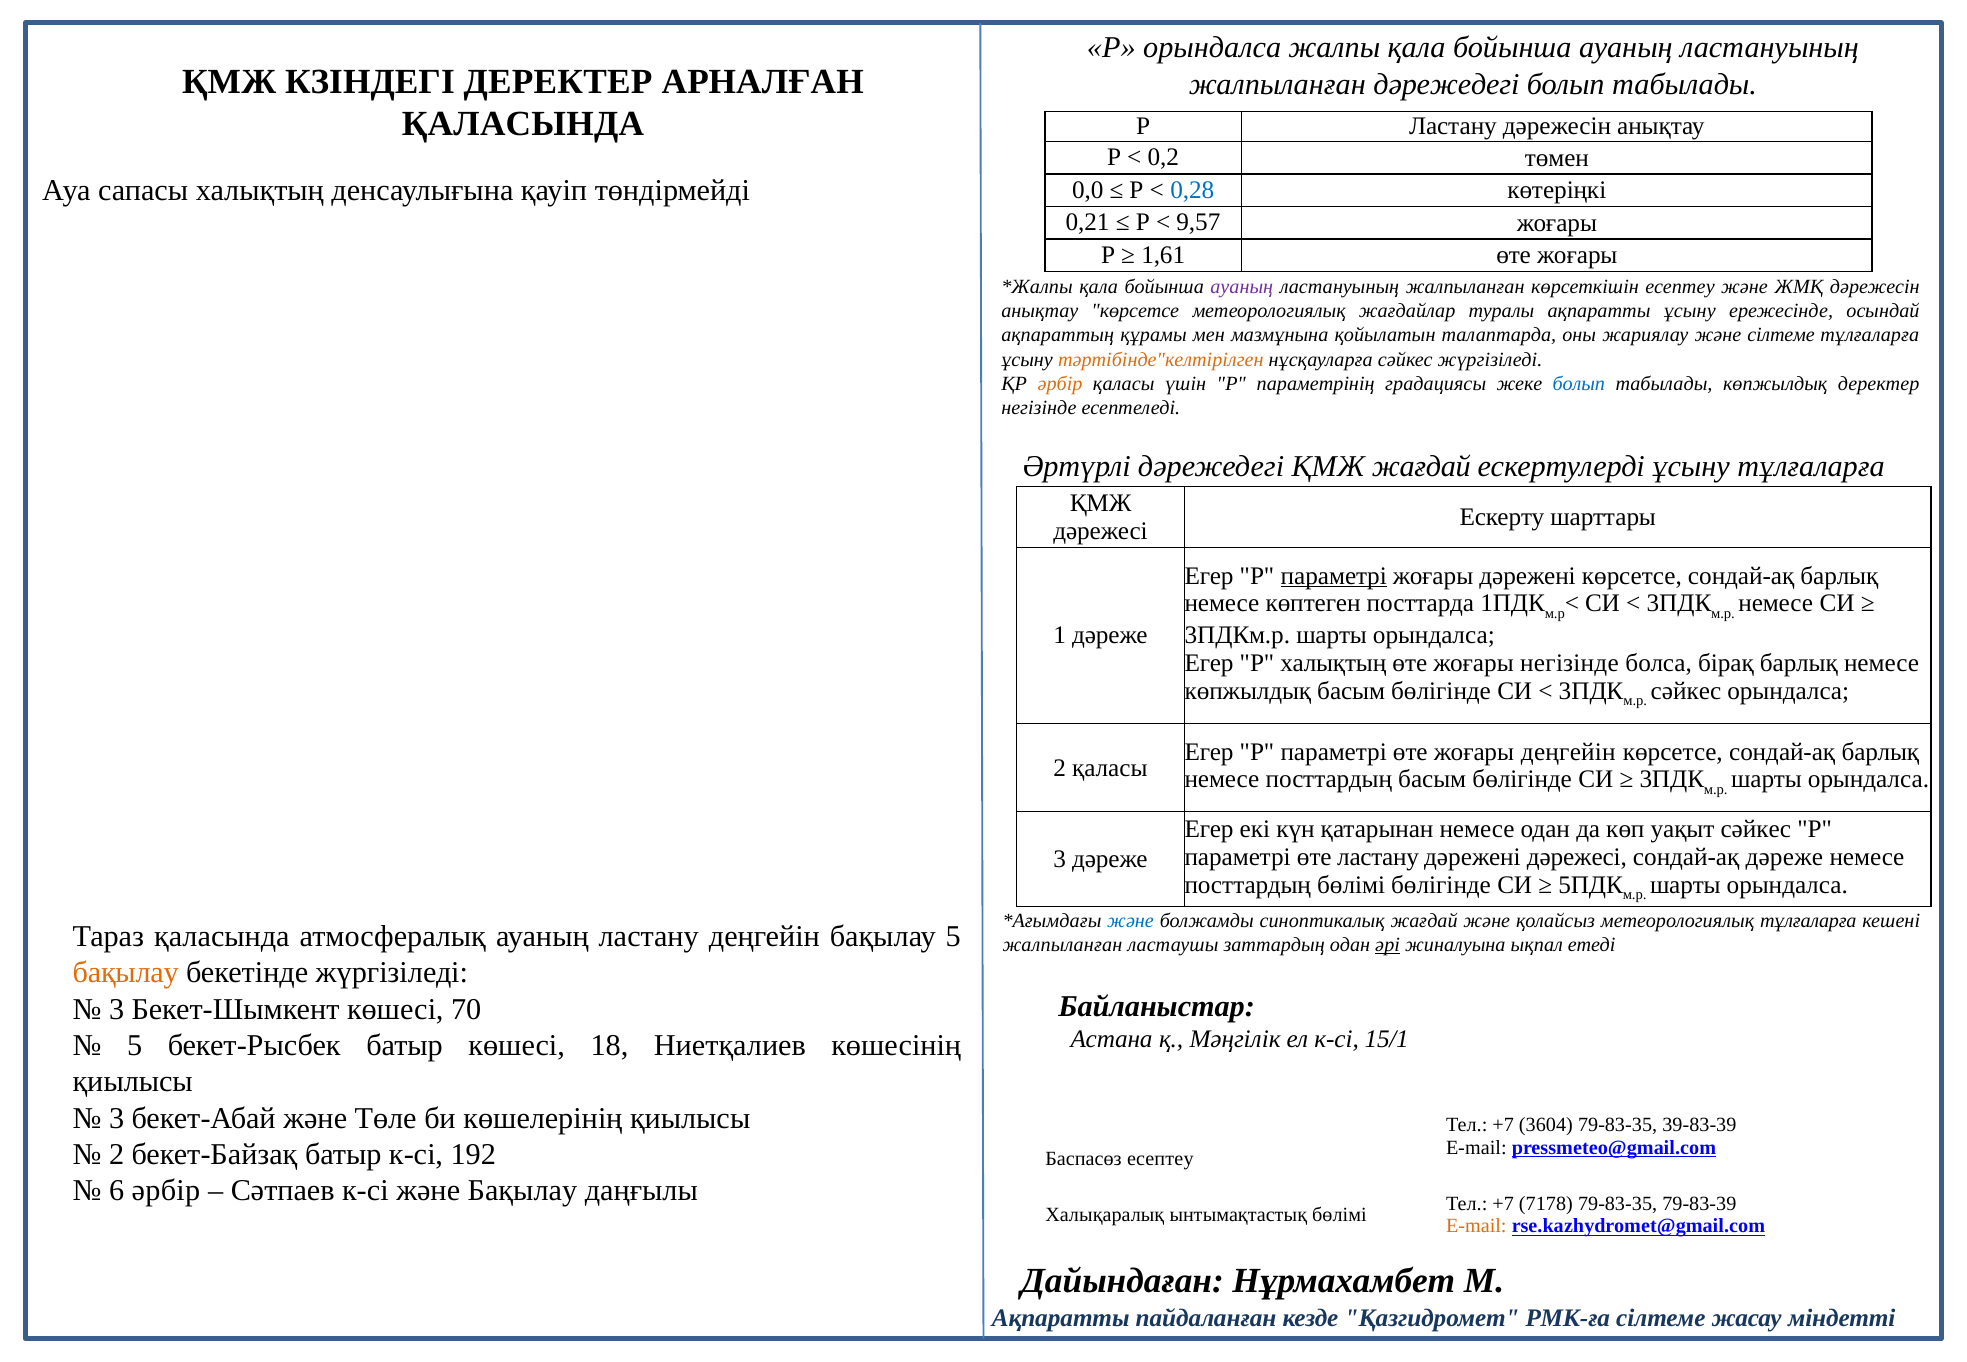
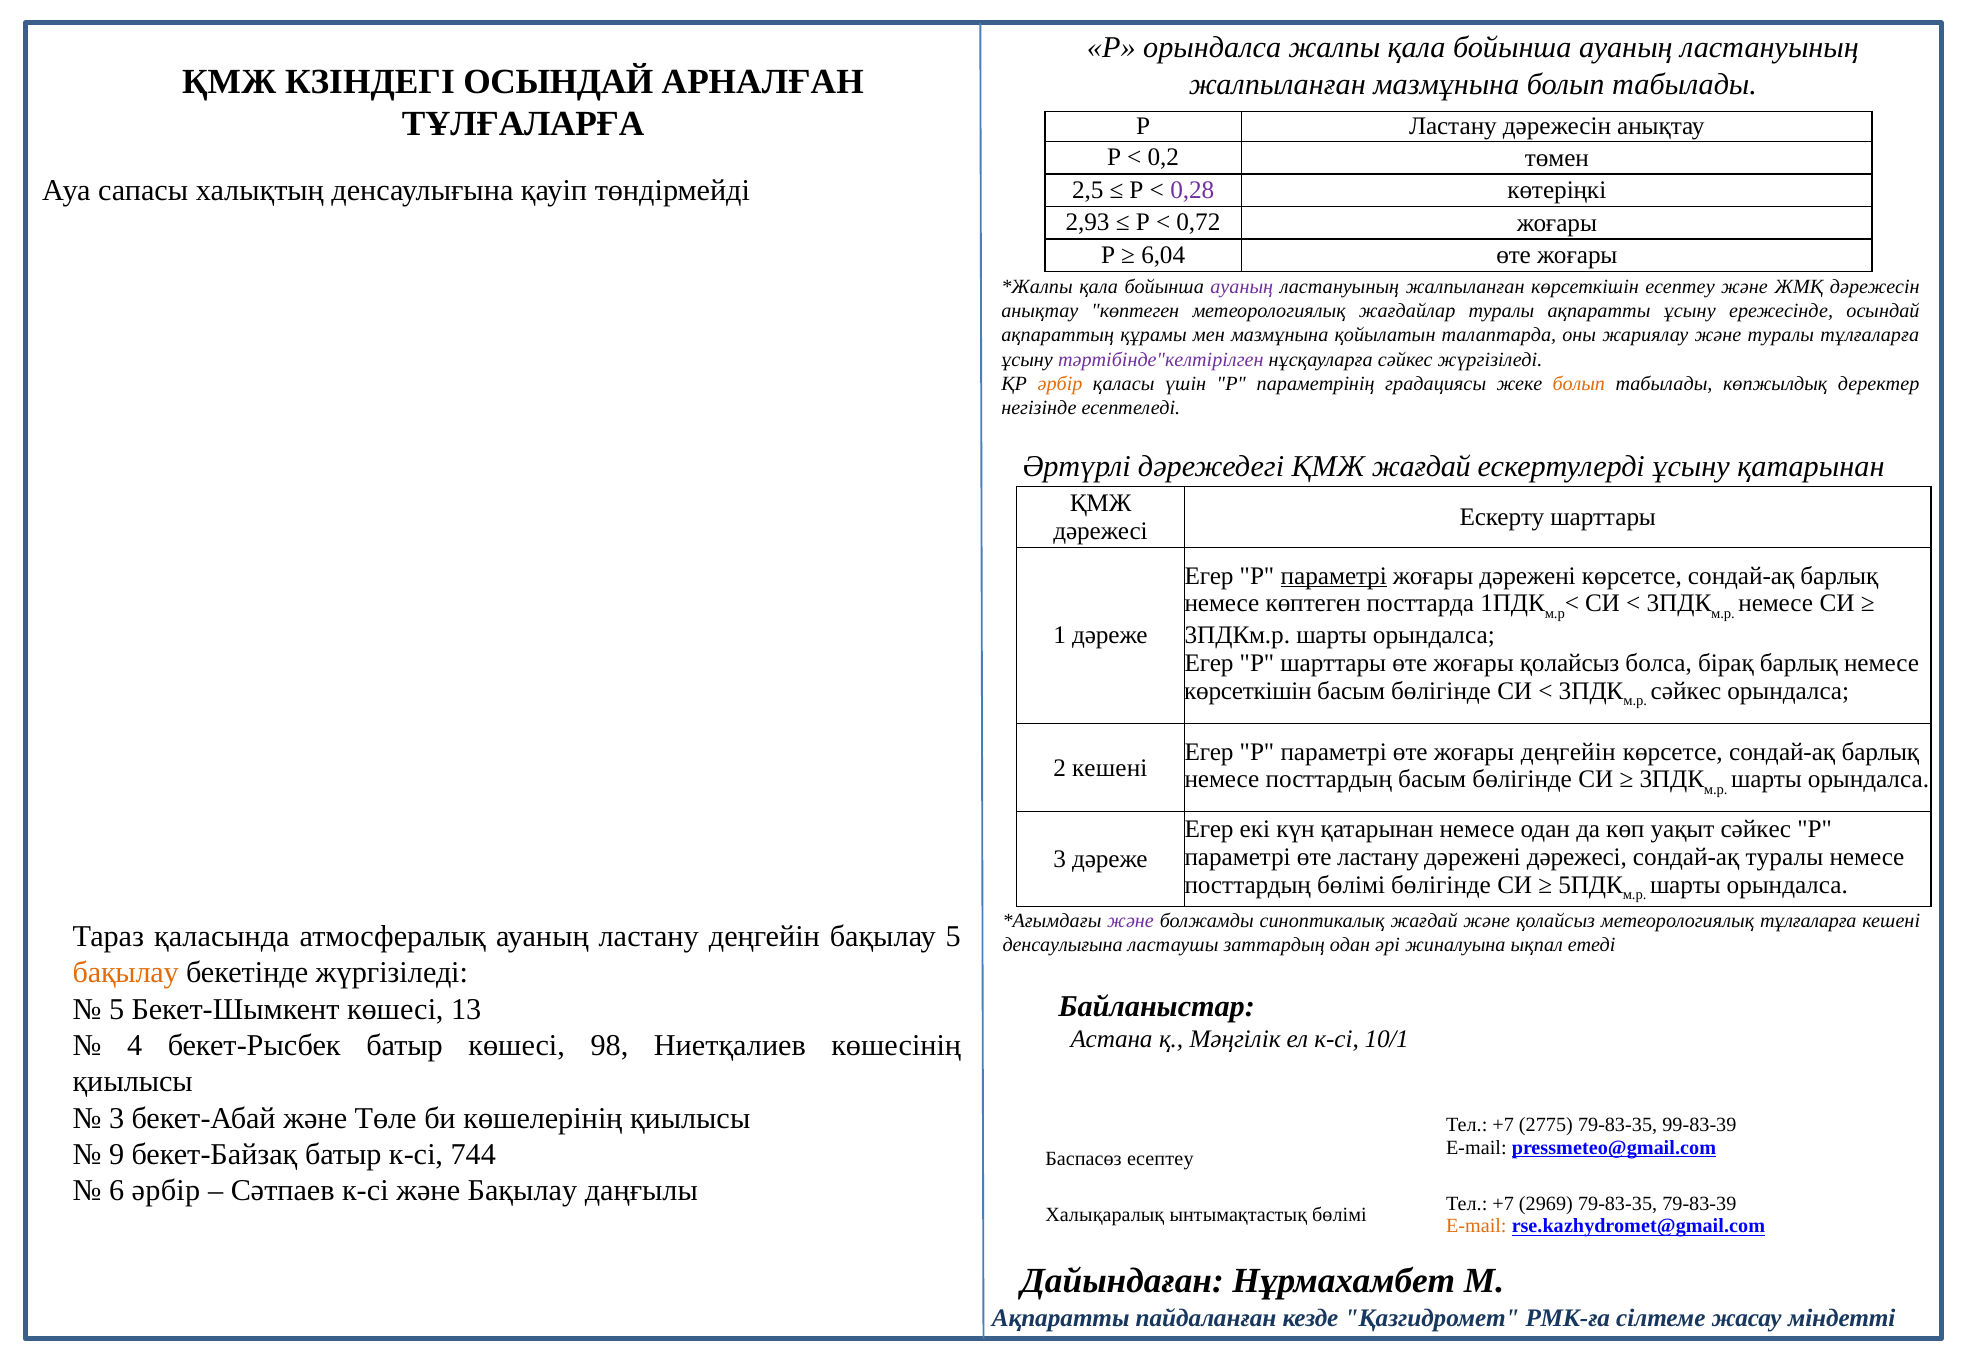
КЗІНДЕГІ ДЕРЕКТЕР: ДЕРЕКТЕР -> ОСЫНДАЙ
жалпыланған дәрежедегі: дәрежедегі -> мазмұнына
ҚАЛАСЫНДА at (523, 124): ҚАЛАСЫНДА -> ТҰЛҒАЛАРҒА
0,0: 0,0 -> 2,5
0,28 colour: blue -> purple
0,21: 0,21 -> 2,93
9,57: 9,57 -> 0,72
1,61: 1,61 -> 6,04
анықтау көрсетсе: көрсетсе -> көптеген
және сілтеме: сілтеме -> туралы
тәртібінде"келтірілген colour: orange -> purple
болып at (1579, 384) colour: blue -> orange
ұсыну тұлғаларға: тұлғаларға -> қатарынан
P халықтың: халықтың -> шарттары
жоғары негізінде: негізінде -> қолайсыз
көпжылдық at (1248, 691): көпжылдық -> көрсеткішін
2 қаласы: қаласы -> кешені
сондай-ақ дәреже: дәреже -> туралы
және at (1131, 921) colour: blue -> purple
жалпыланған at (1062, 945): жалпыланған -> денсаулығына
әрі underline: present -> none
3 at (117, 1009): 3 -> 5
70: 70 -> 13
15/1: 15/1 -> 10/1
5 at (135, 1045): 5 -> 4
18: 18 -> 98
3604: 3604 -> 2775
39-83-39: 39-83-39 -> 99-83-39
2 at (117, 1154): 2 -> 9
192: 192 -> 744
7178: 7178 -> 2969
